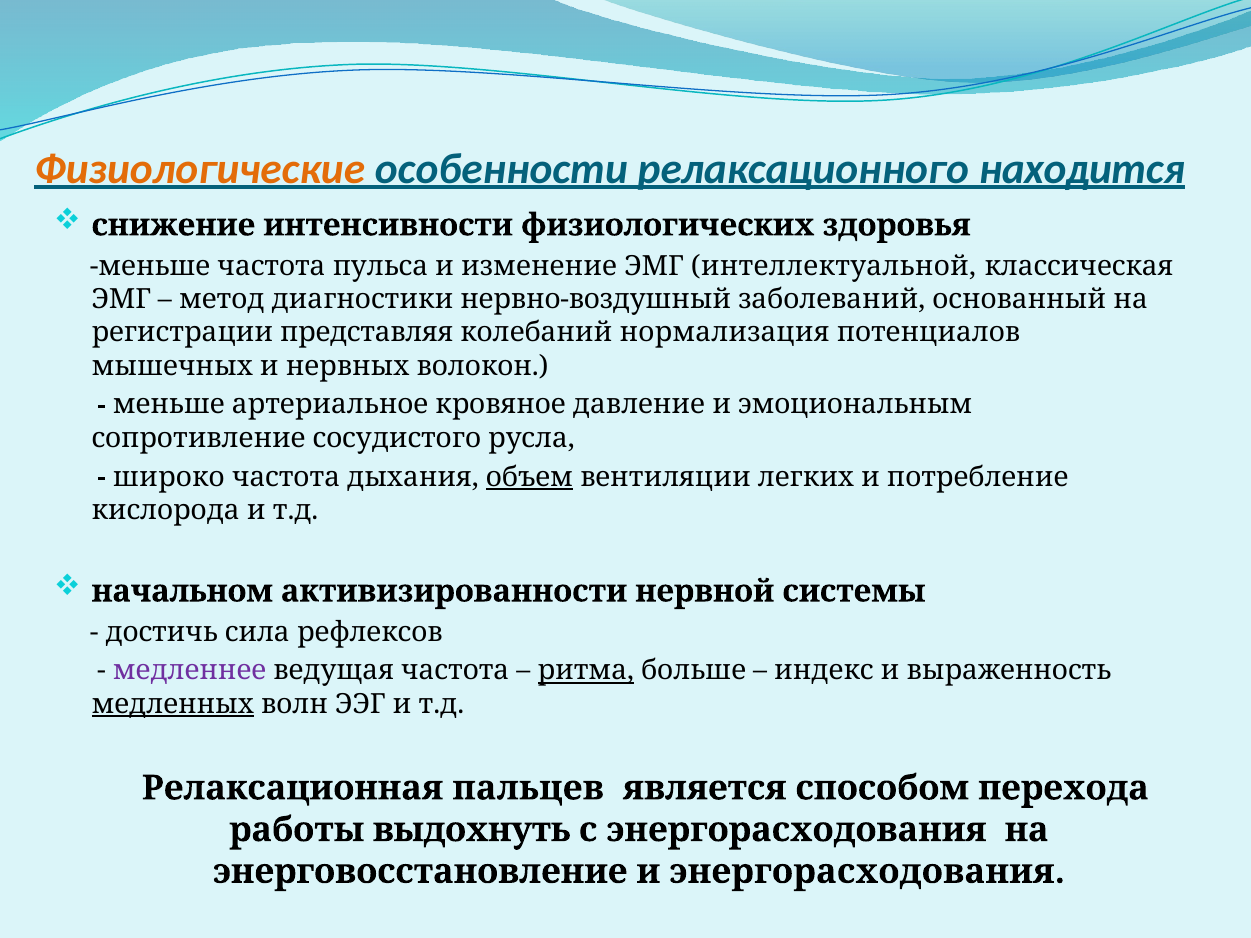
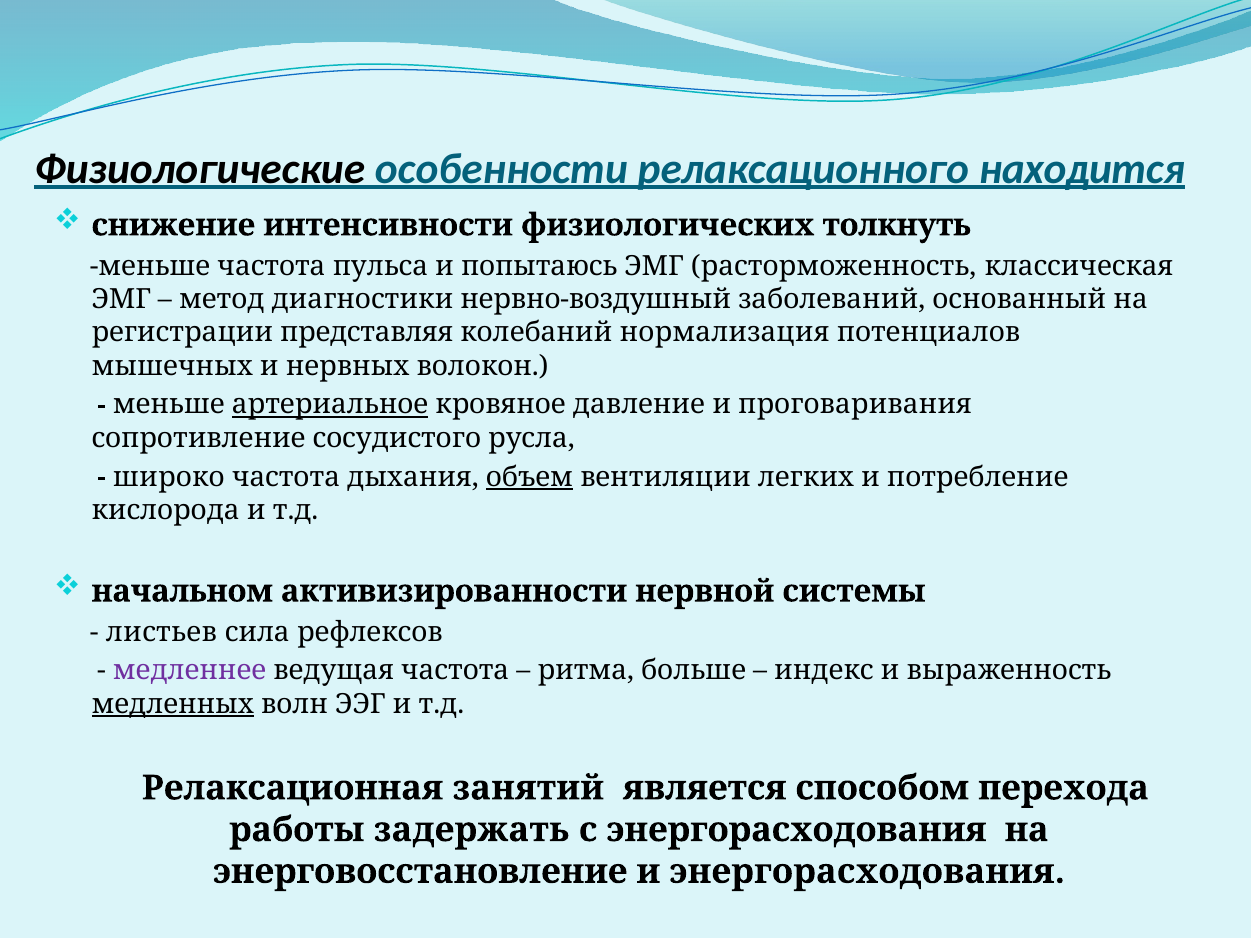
Физиологические colour: orange -> black
здоровья: здоровья -> толкнуть
изменение: изменение -> попытаюсь
интеллектуальной: интеллектуальной -> расторможенность
артериальное underline: none -> present
эмоциональным: эмоциональным -> проговаривания
достичь: достичь -> листьев
ритма underline: present -> none
пальцев: пальцев -> занятий
выдохнуть: выдохнуть -> задержать
